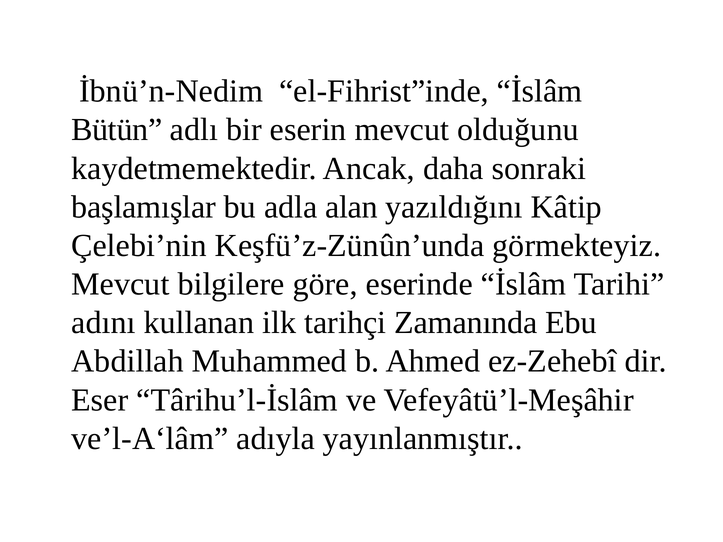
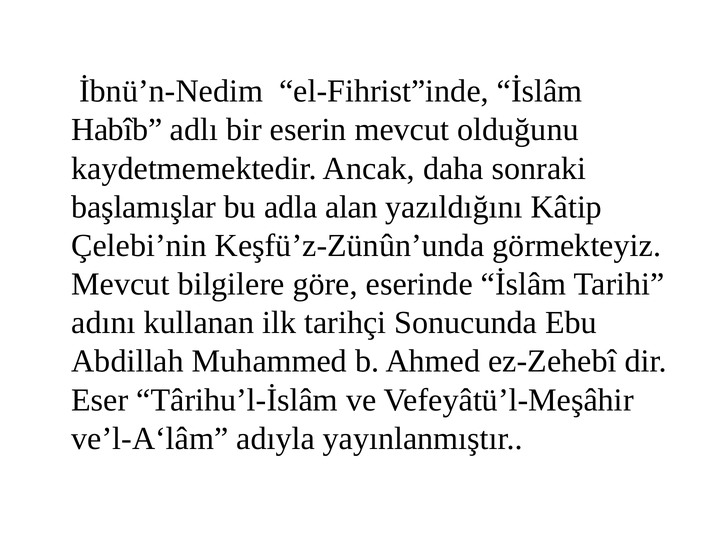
Bütün: Bütün -> Habîb
Zamanında: Zamanında -> Sonucunda
